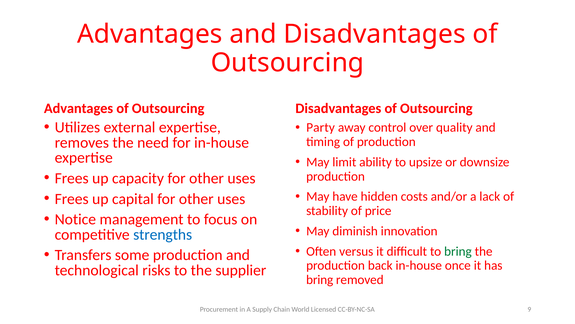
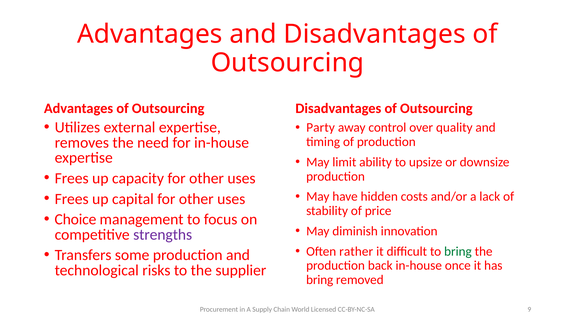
Notice: Notice -> Choice
strengths colour: blue -> purple
versus: versus -> rather
